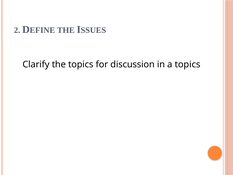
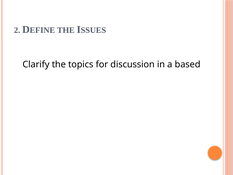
a topics: topics -> based
